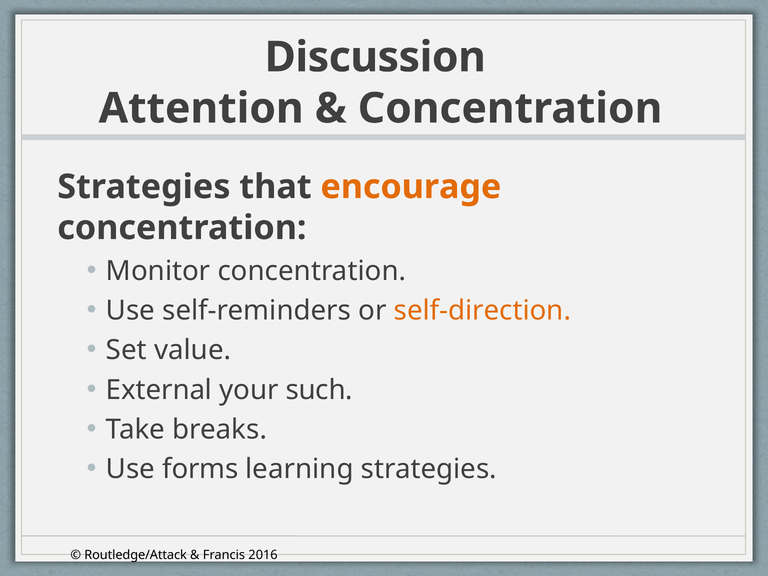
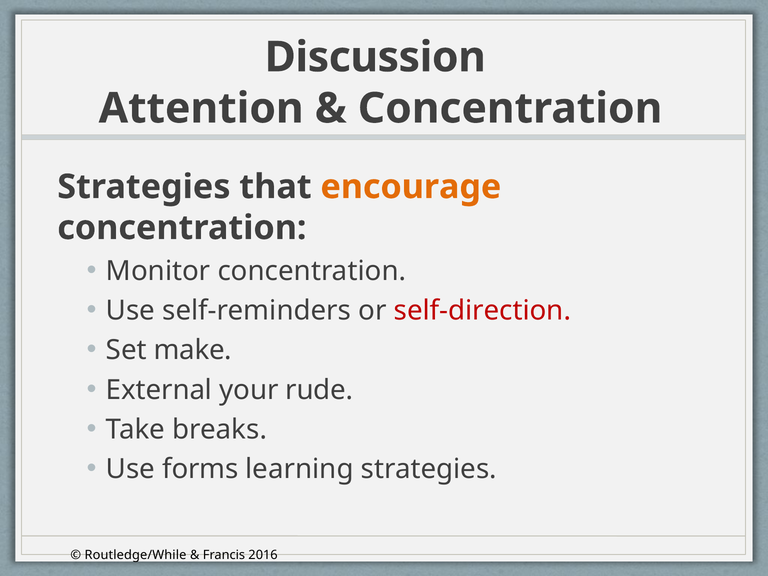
self-direction colour: orange -> red
value: value -> make
such: such -> rude
Routledge/Attack: Routledge/Attack -> Routledge/While
